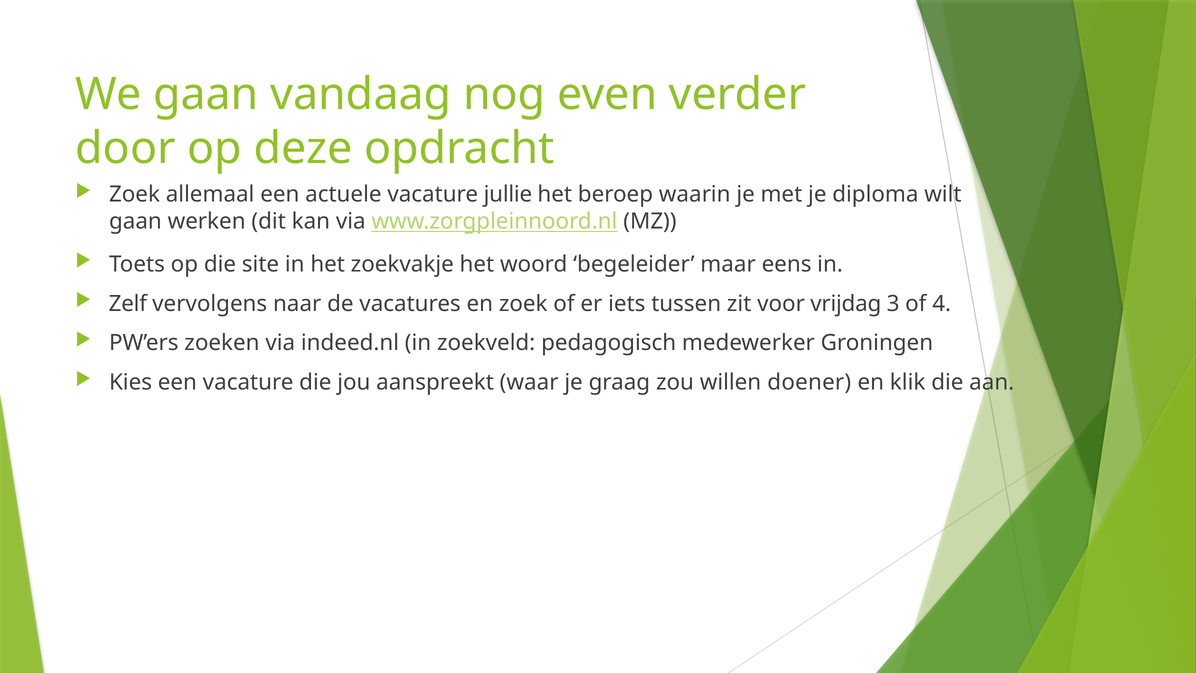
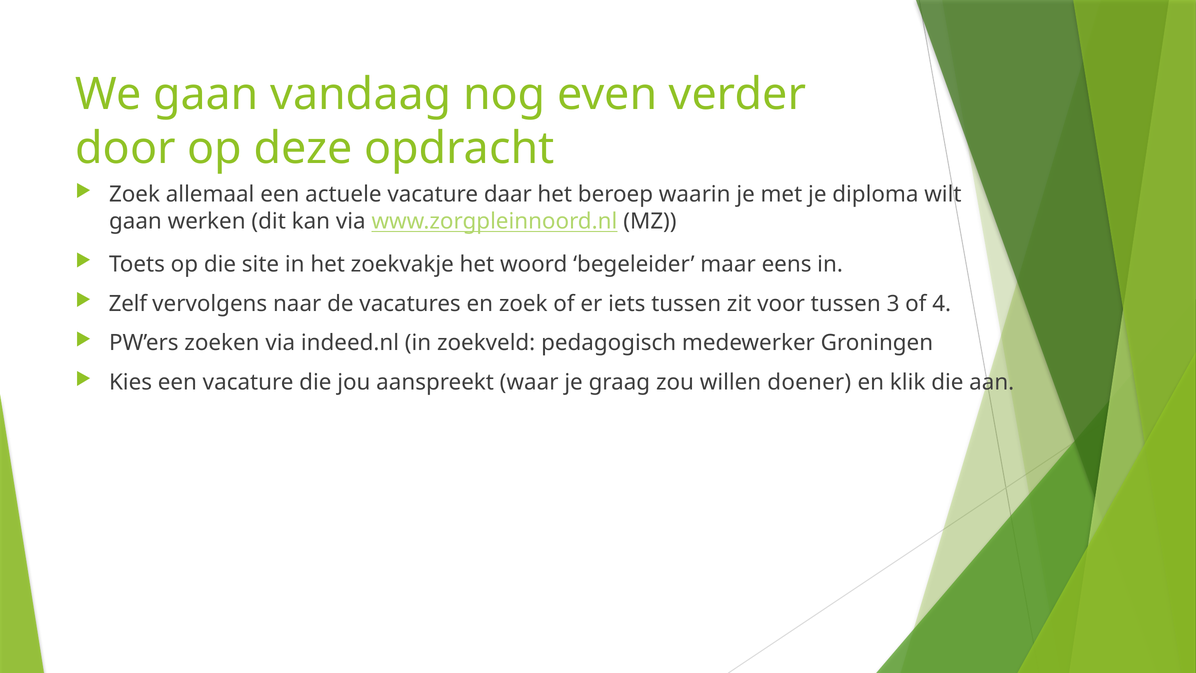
jullie: jullie -> daar
voor vrijdag: vrijdag -> tussen
